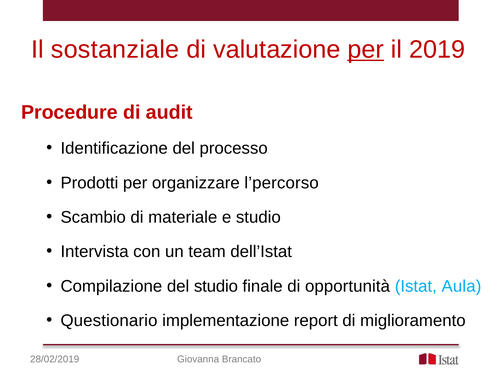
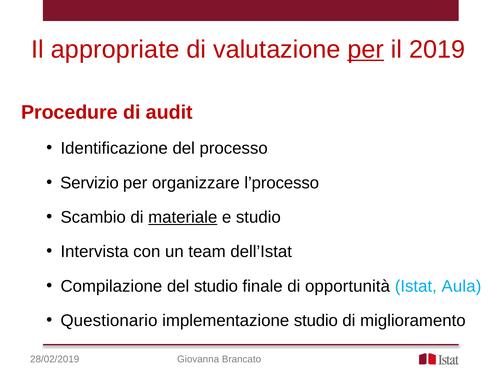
sostanziale: sostanziale -> appropriate
Prodotti: Prodotti -> Servizio
l’percorso: l’percorso -> l’processo
materiale underline: none -> present
implementazione report: report -> studio
